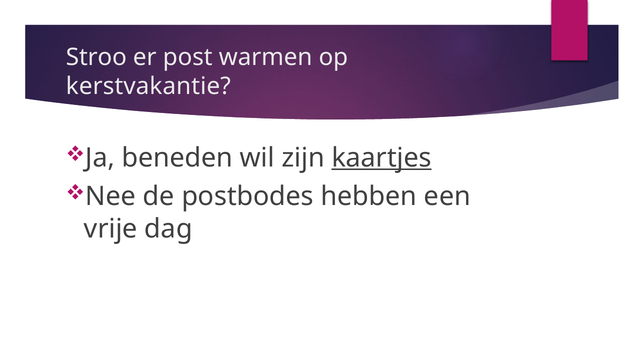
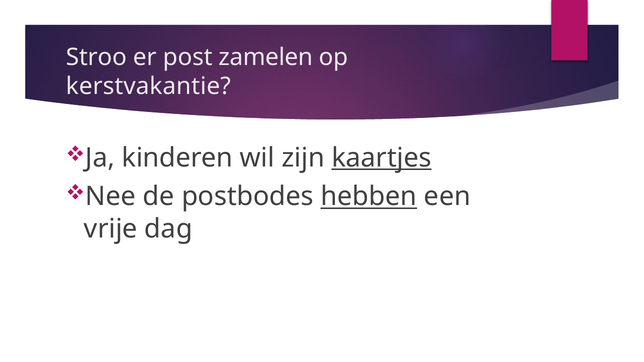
warmen: warmen -> zamelen
beneden: beneden -> kinderen
hebben underline: none -> present
